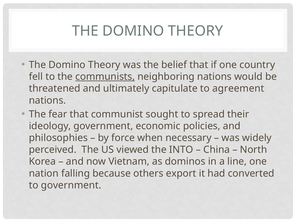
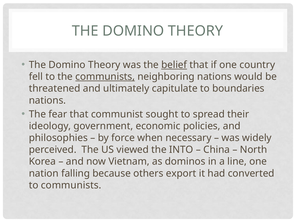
belief underline: none -> present
agreement: agreement -> boundaries
to government: government -> communists
